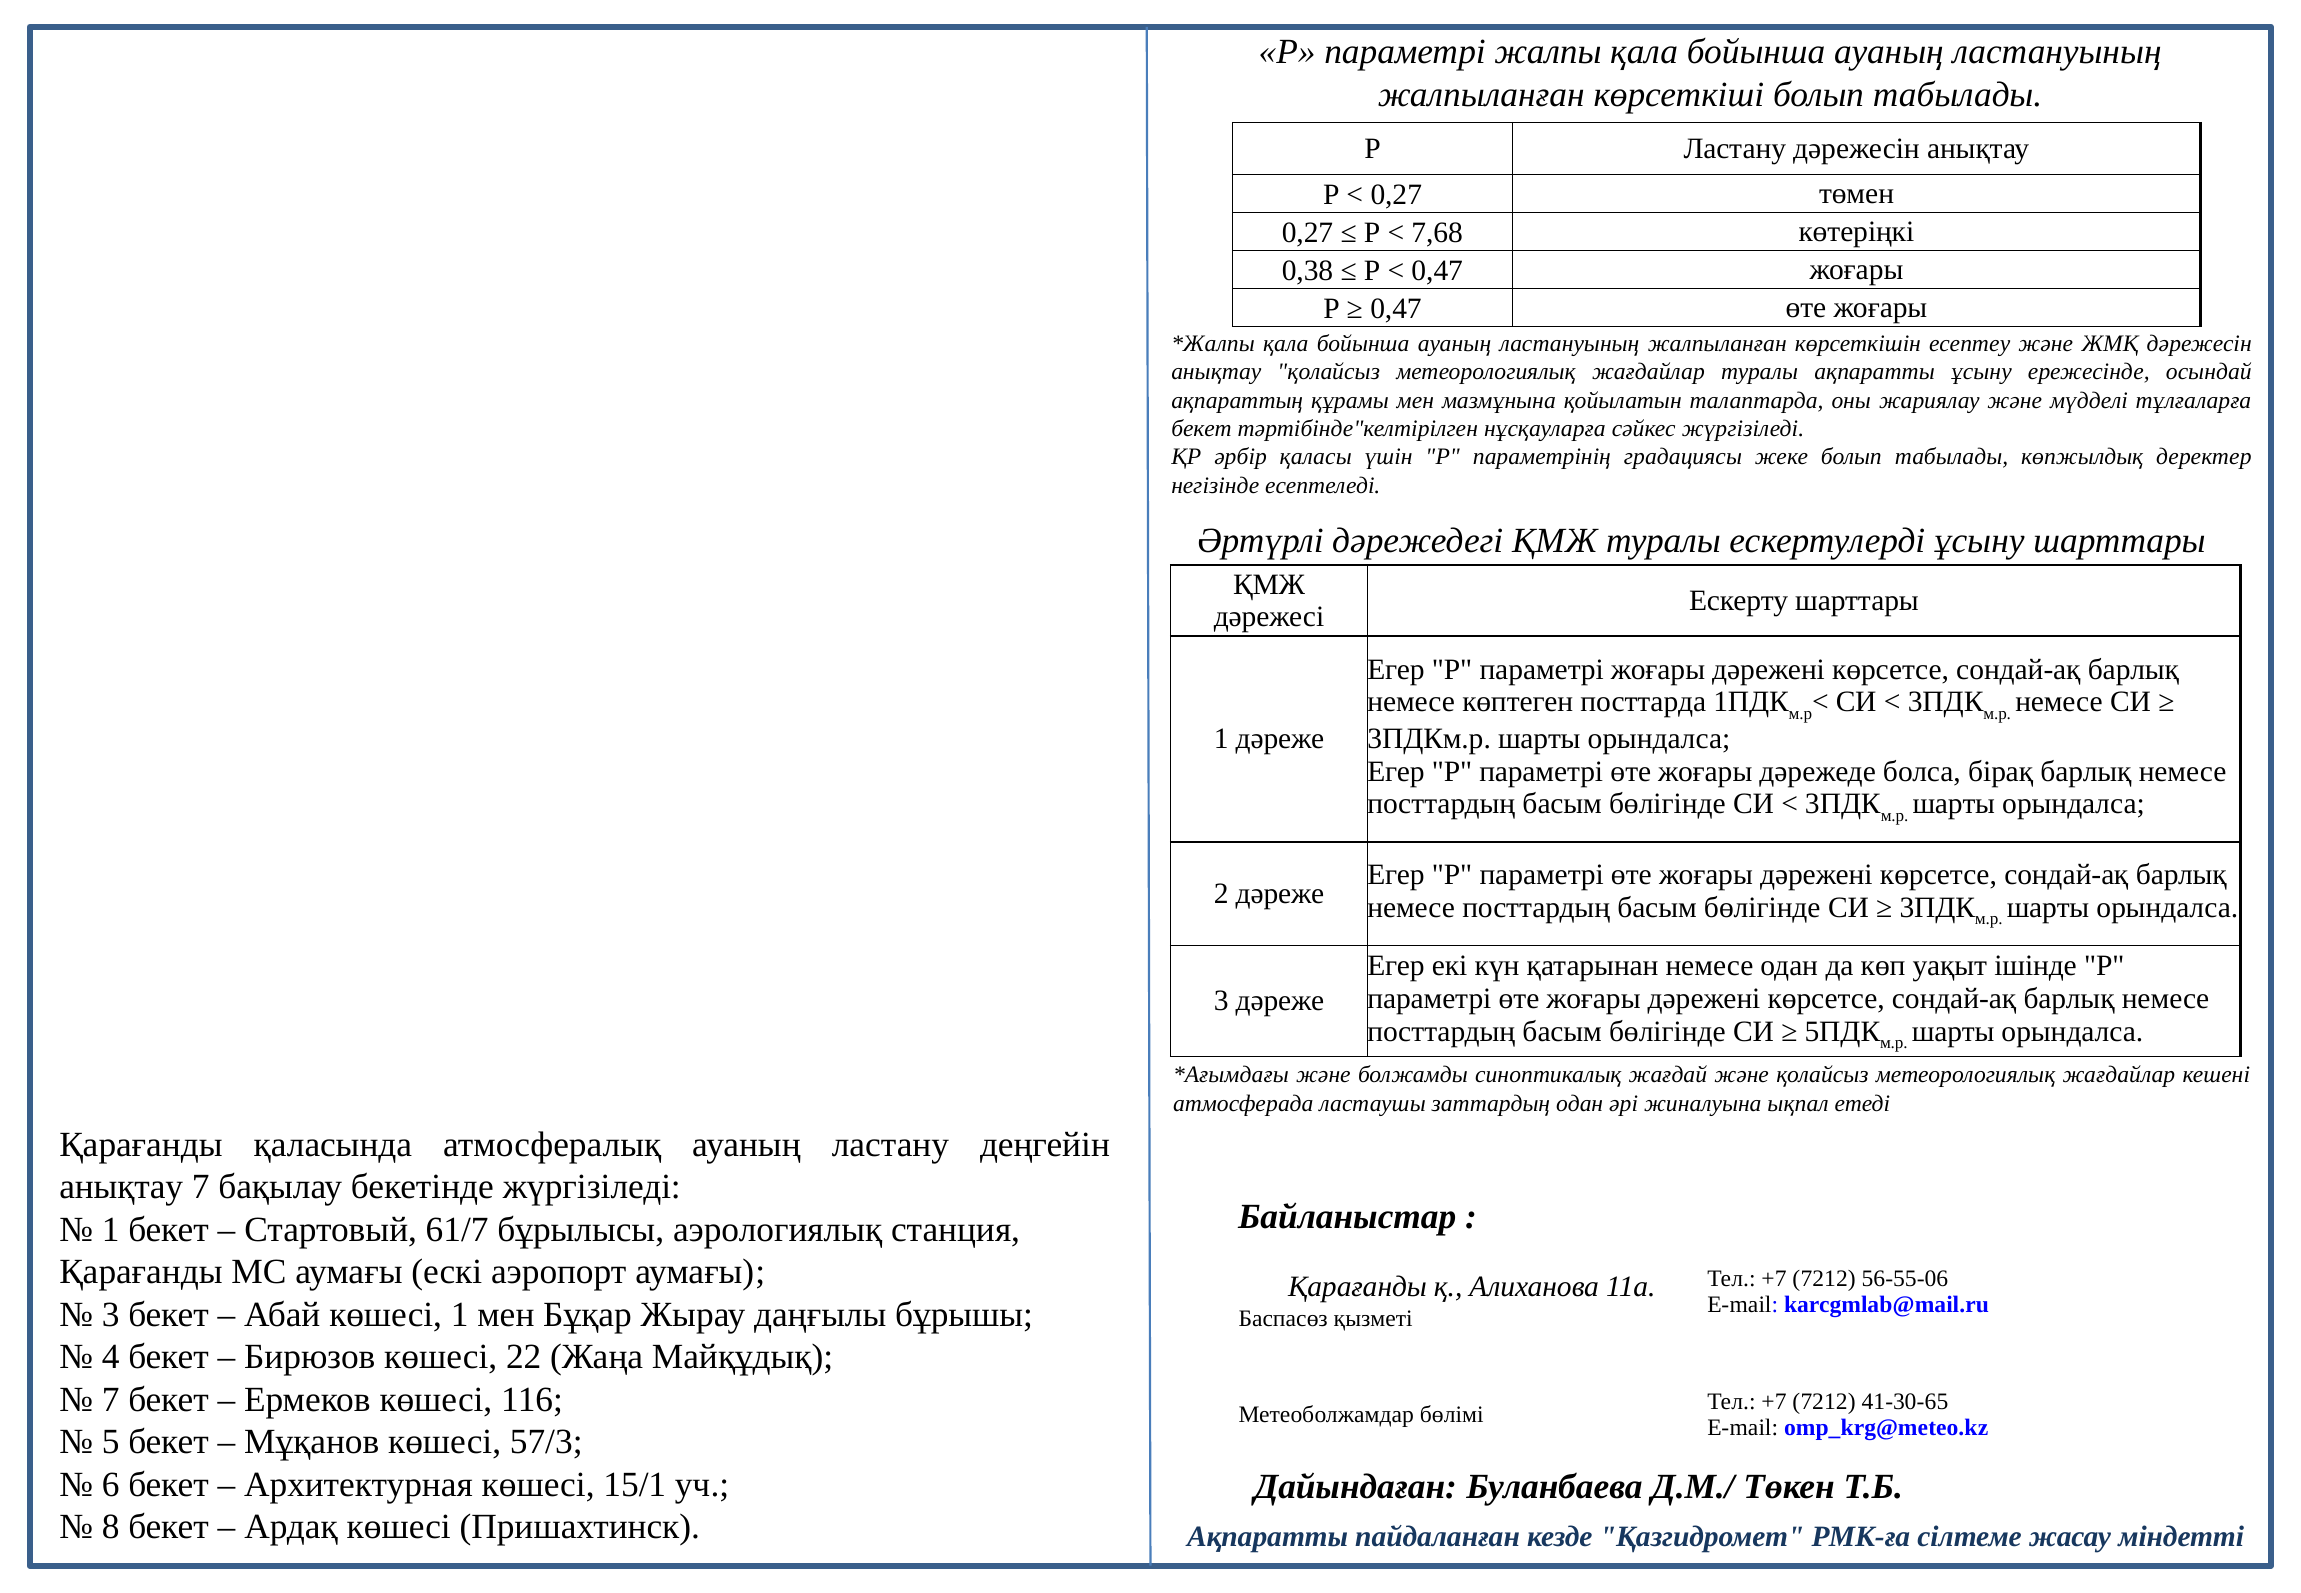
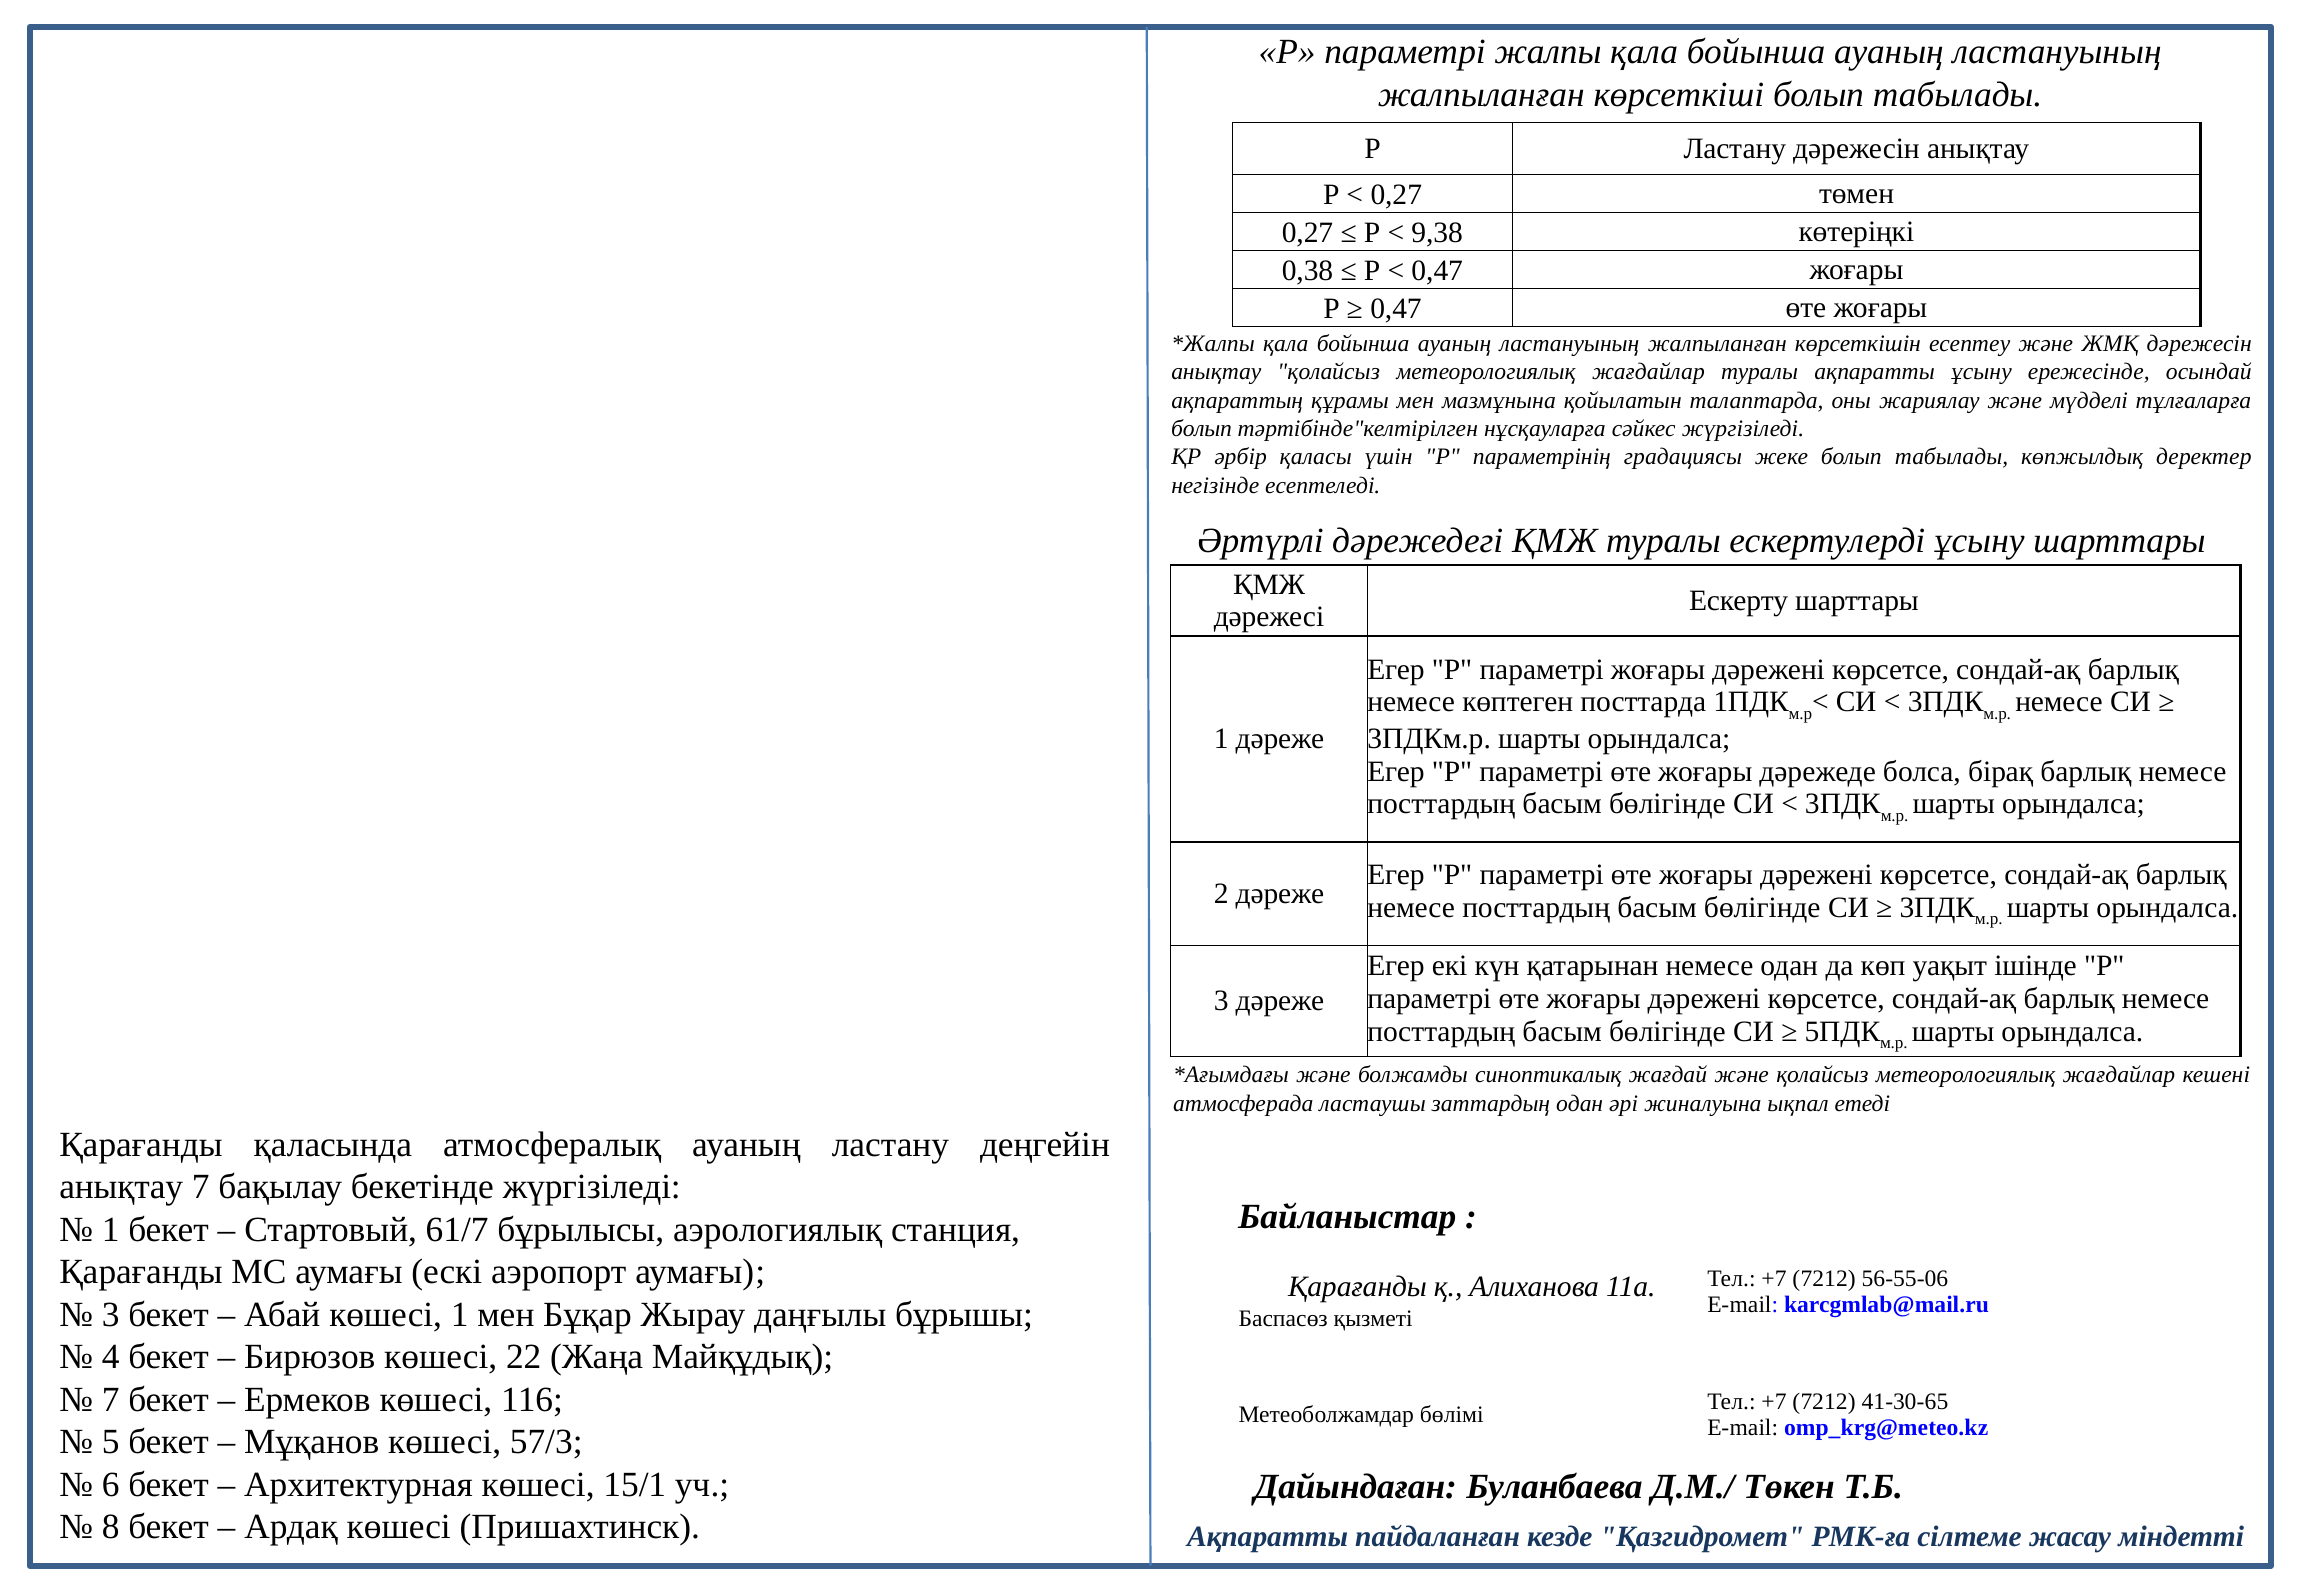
7,68: 7,68 -> 9,38
бекет at (1201, 429): бекет -> болып
